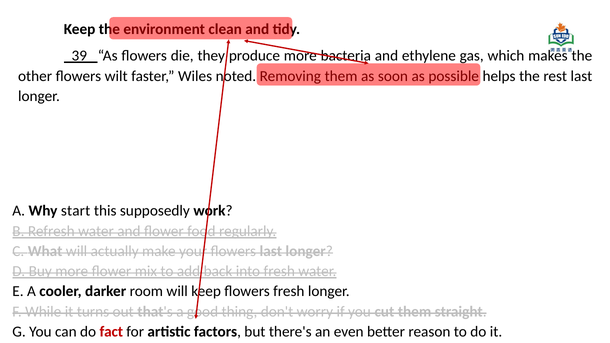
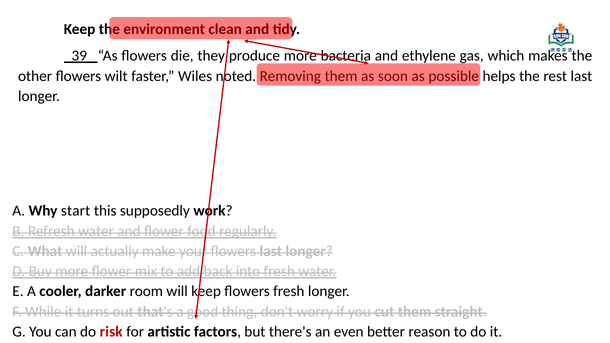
fact: fact -> risk
